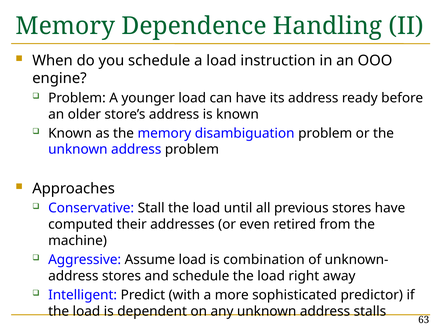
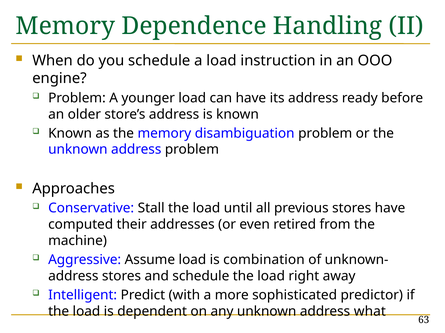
stalls: stalls -> what
